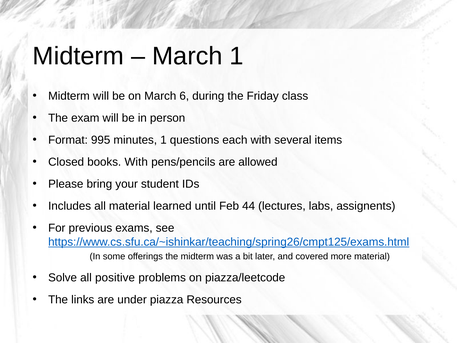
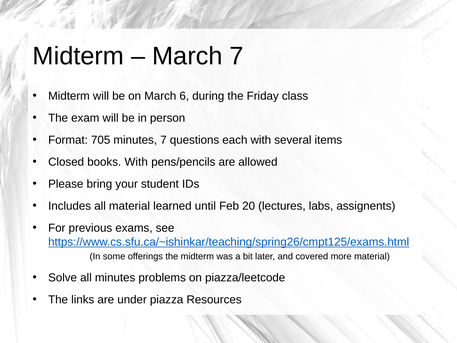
March 1: 1 -> 7
995: 995 -> 705
minutes 1: 1 -> 7
44: 44 -> 20
all positive: positive -> minutes
